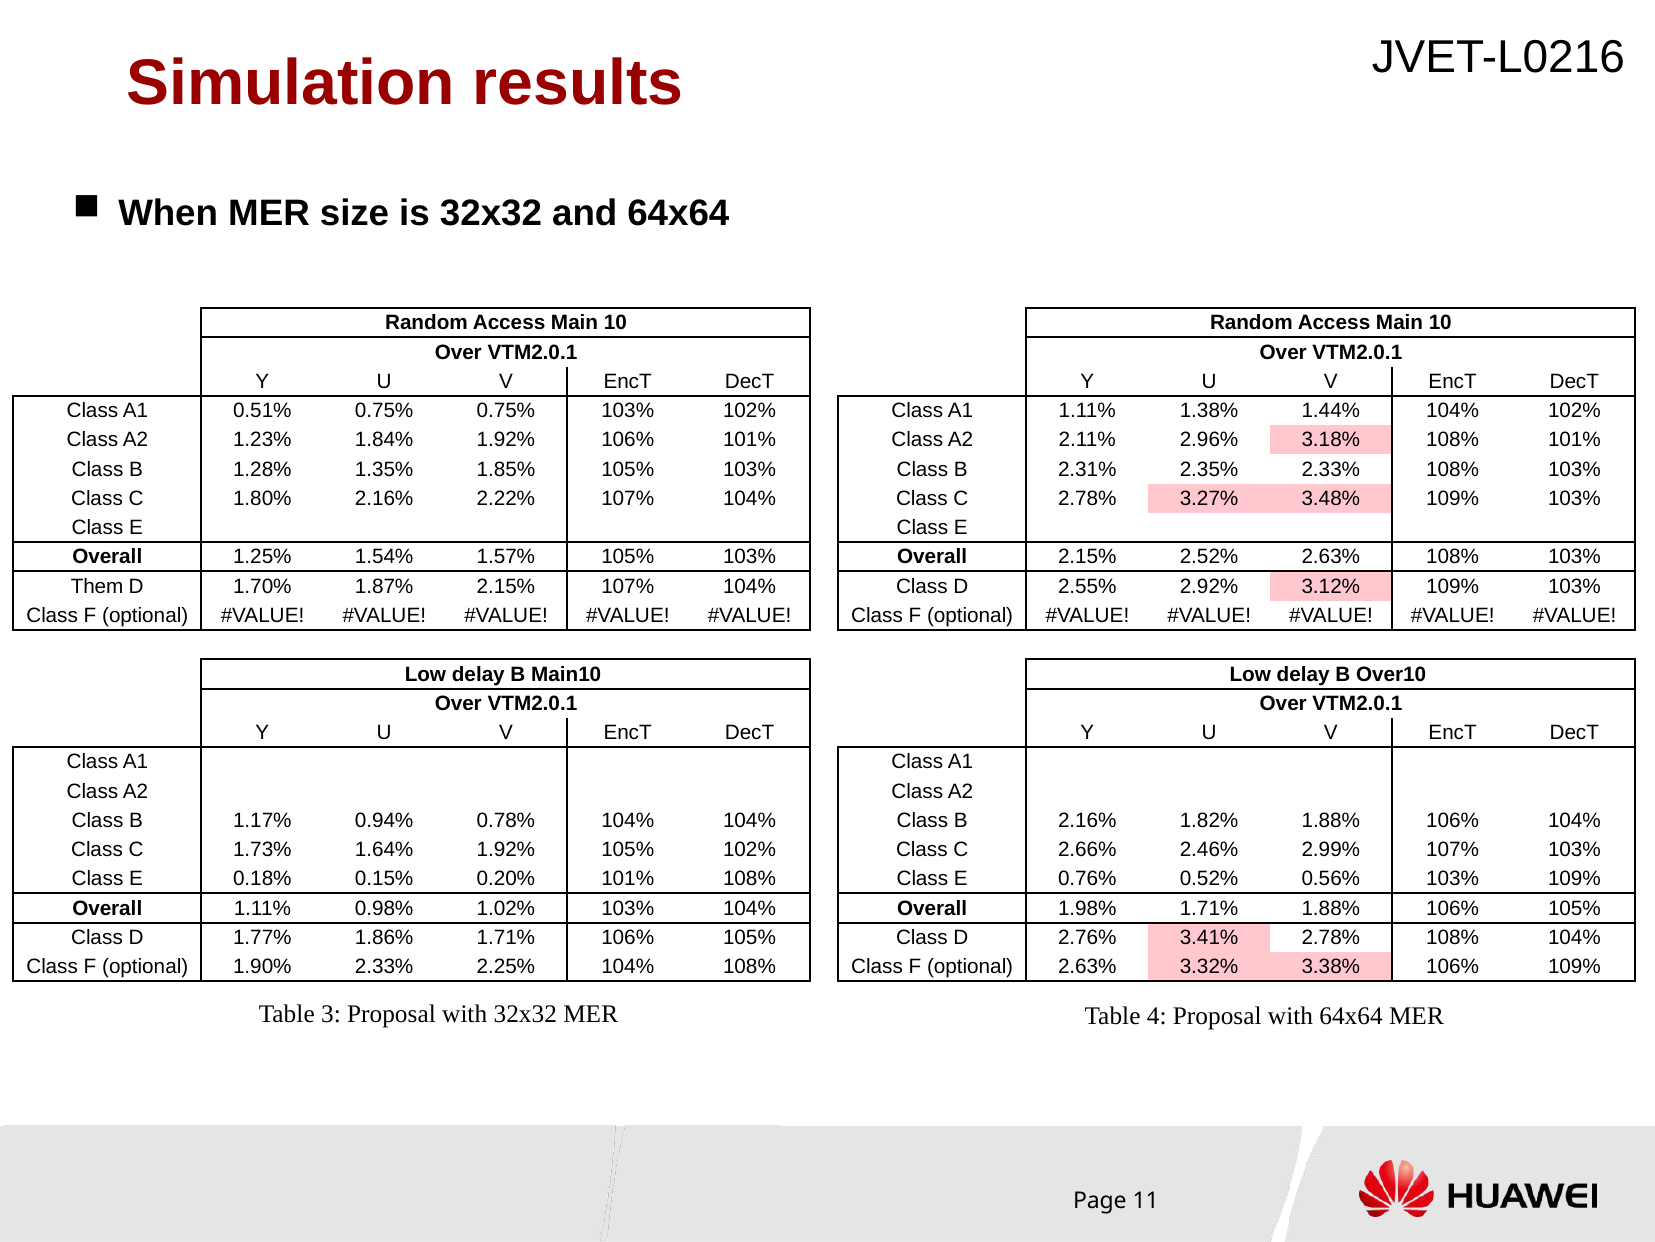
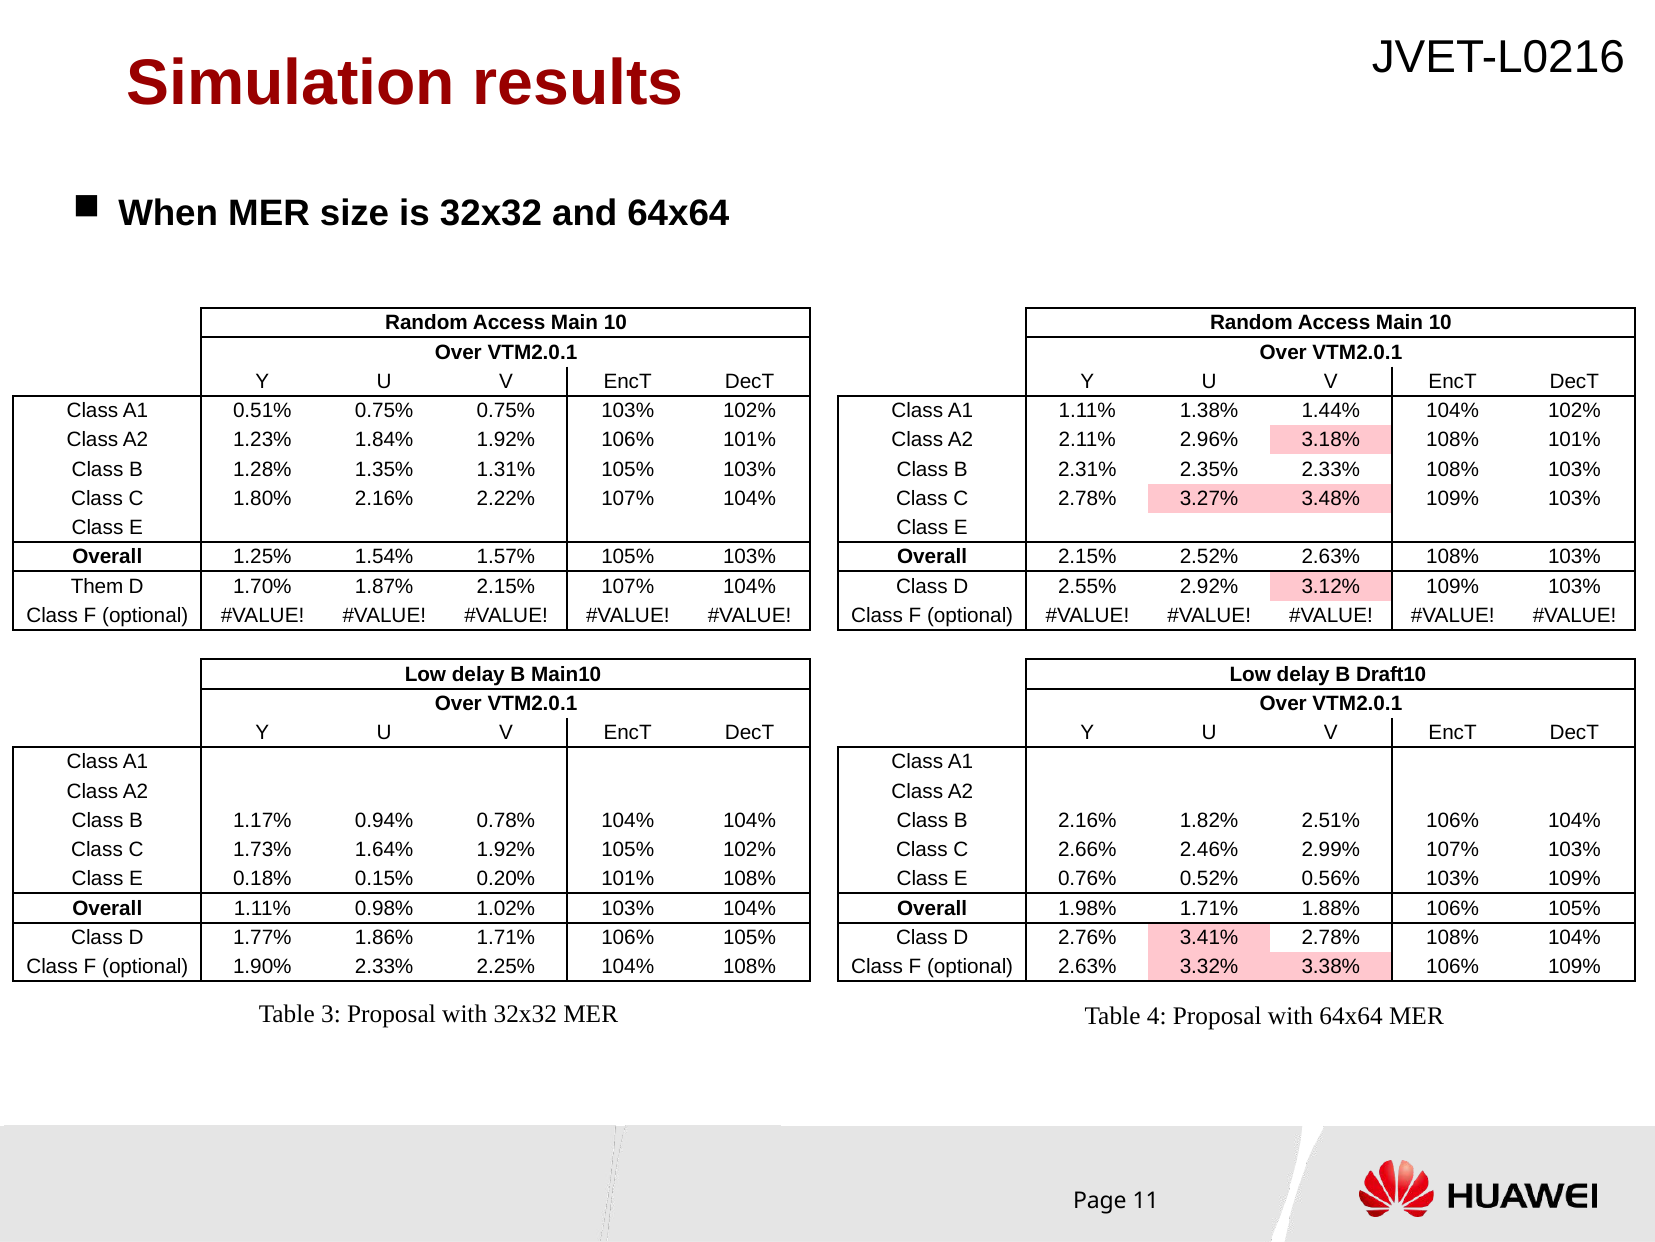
1.85%: 1.85% -> 1.31%
Over10: Over10 -> Draft10
1.82% 1.88%: 1.88% -> 2.51%
